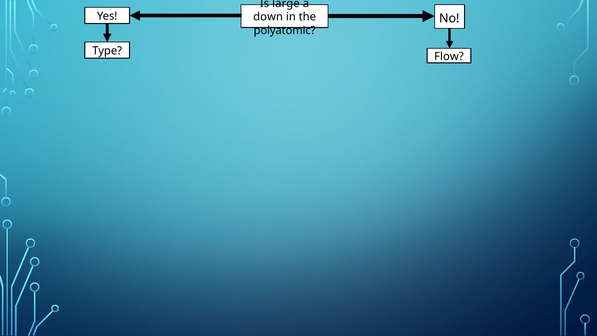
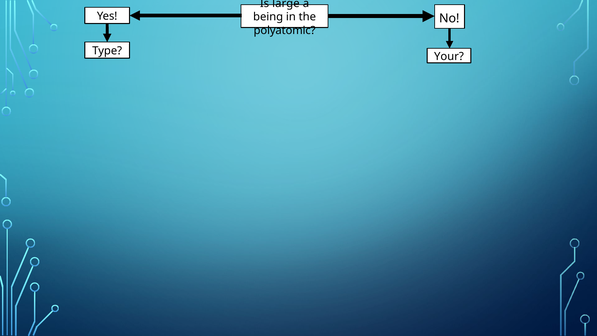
down: down -> being
Flow: Flow -> Your
